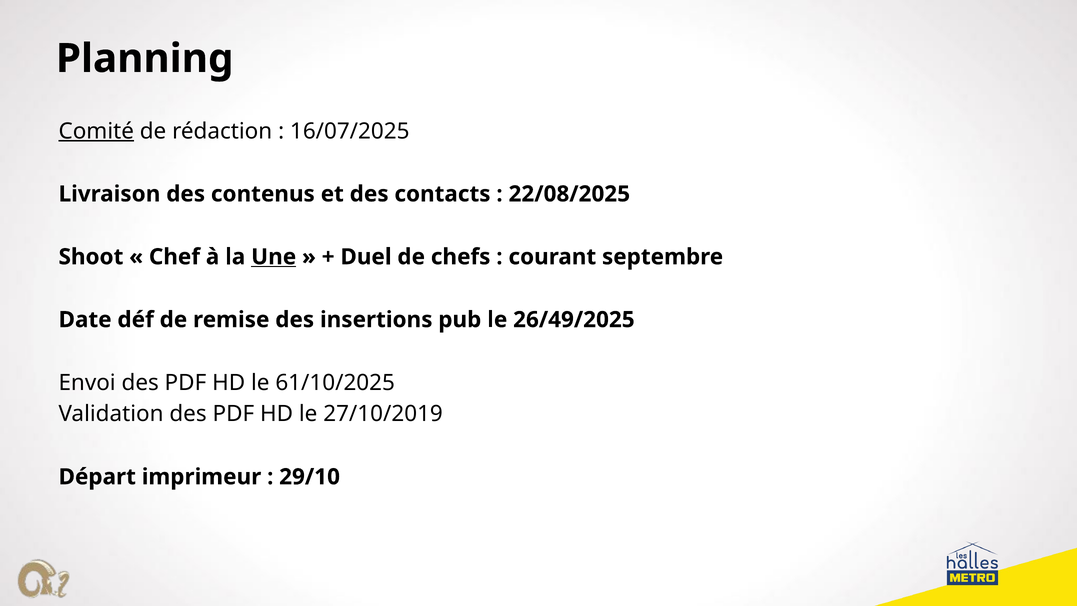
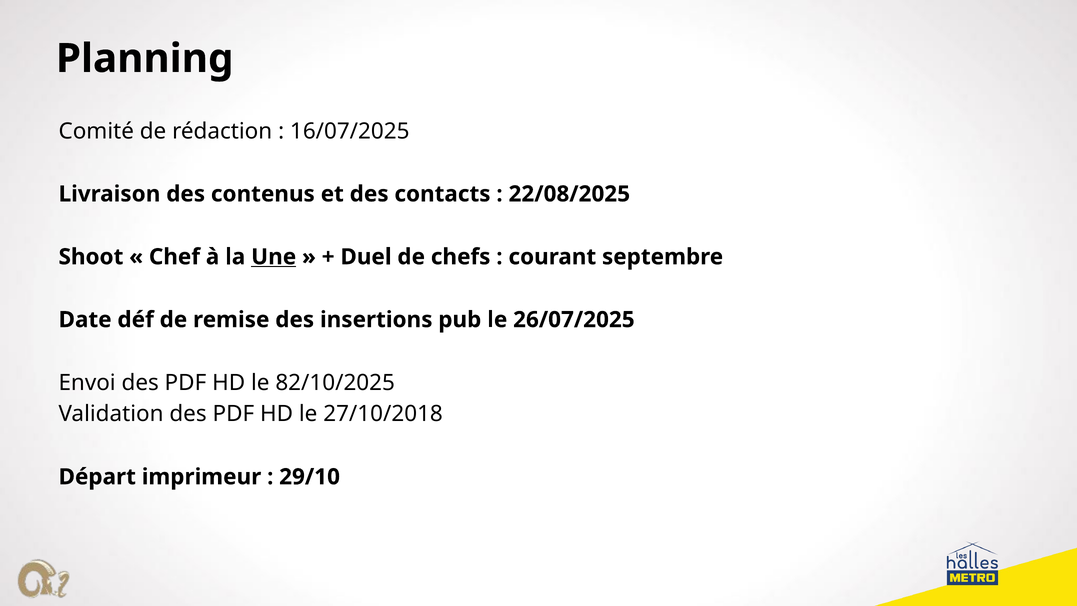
Comité underline: present -> none
26/49/2025: 26/49/2025 -> 26/07/2025
61/10/2025: 61/10/2025 -> 82/10/2025
27/10/2019: 27/10/2019 -> 27/10/2018
